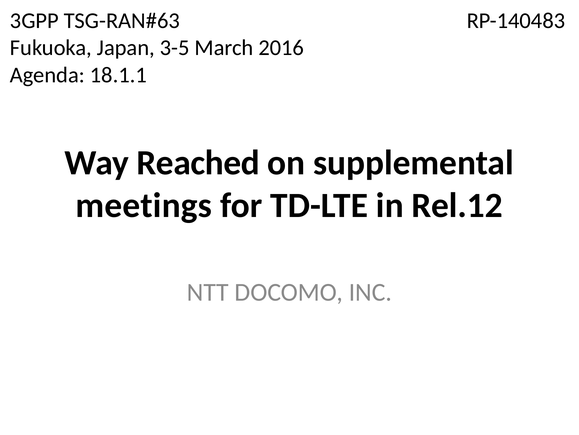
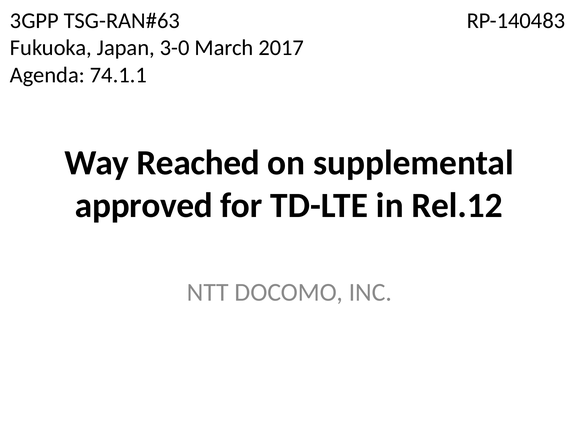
3-5: 3-5 -> 3-0
2016: 2016 -> 2017
18.1.1: 18.1.1 -> 74.1.1
meetings: meetings -> approved
